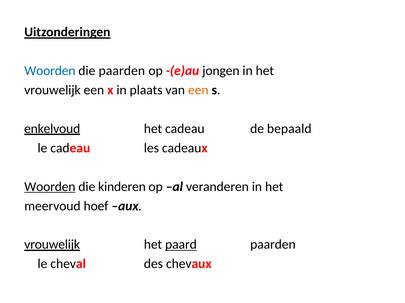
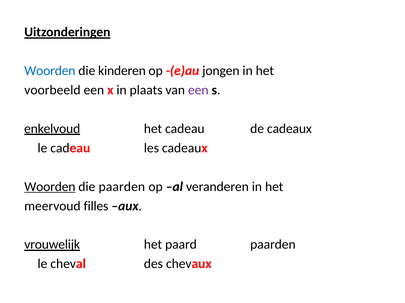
die paarden: paarden -> kinderen
vrouwelijk at (52, 90): vrouwelijk -> voorbeeld
een at (198, 90) colour: orange -> purple
de bepaald: bepaald -> cadeaux
die kinderen: kinderen -> paarden
hoef: hoef -> filles
paard underline: present -> none
